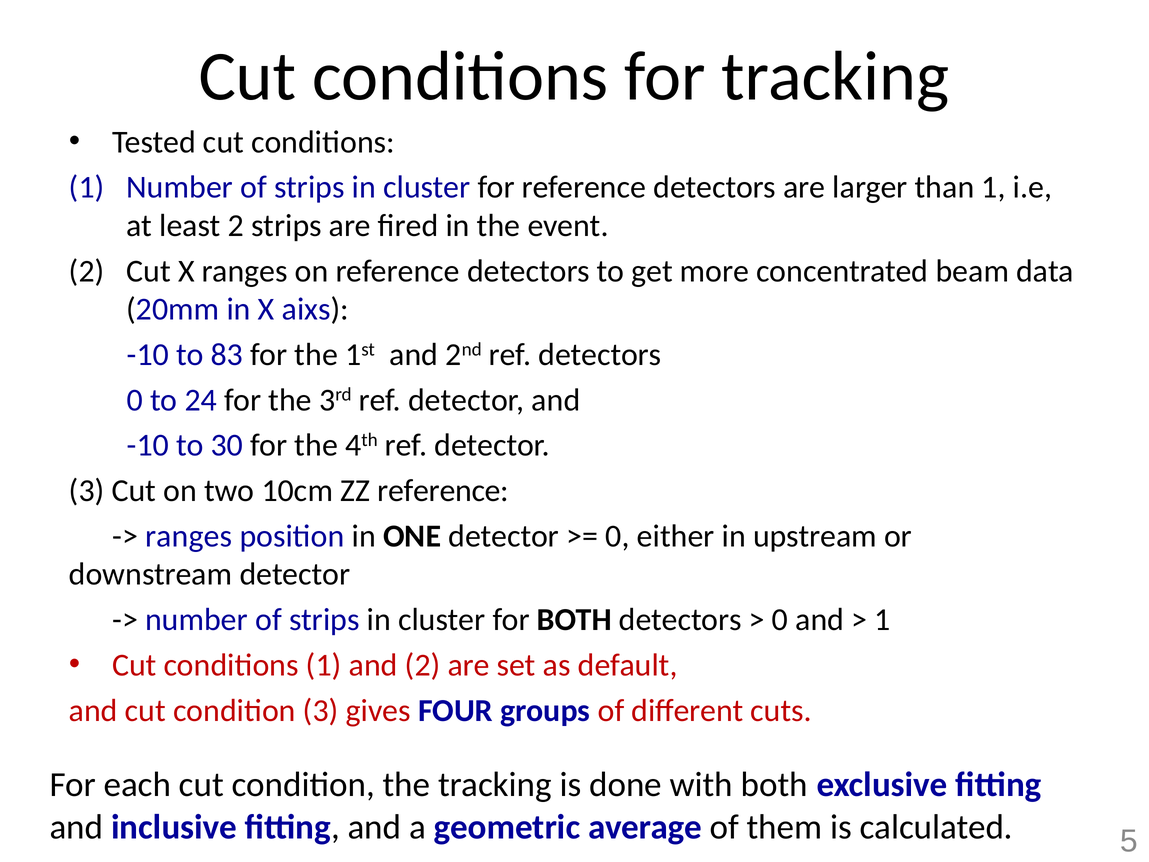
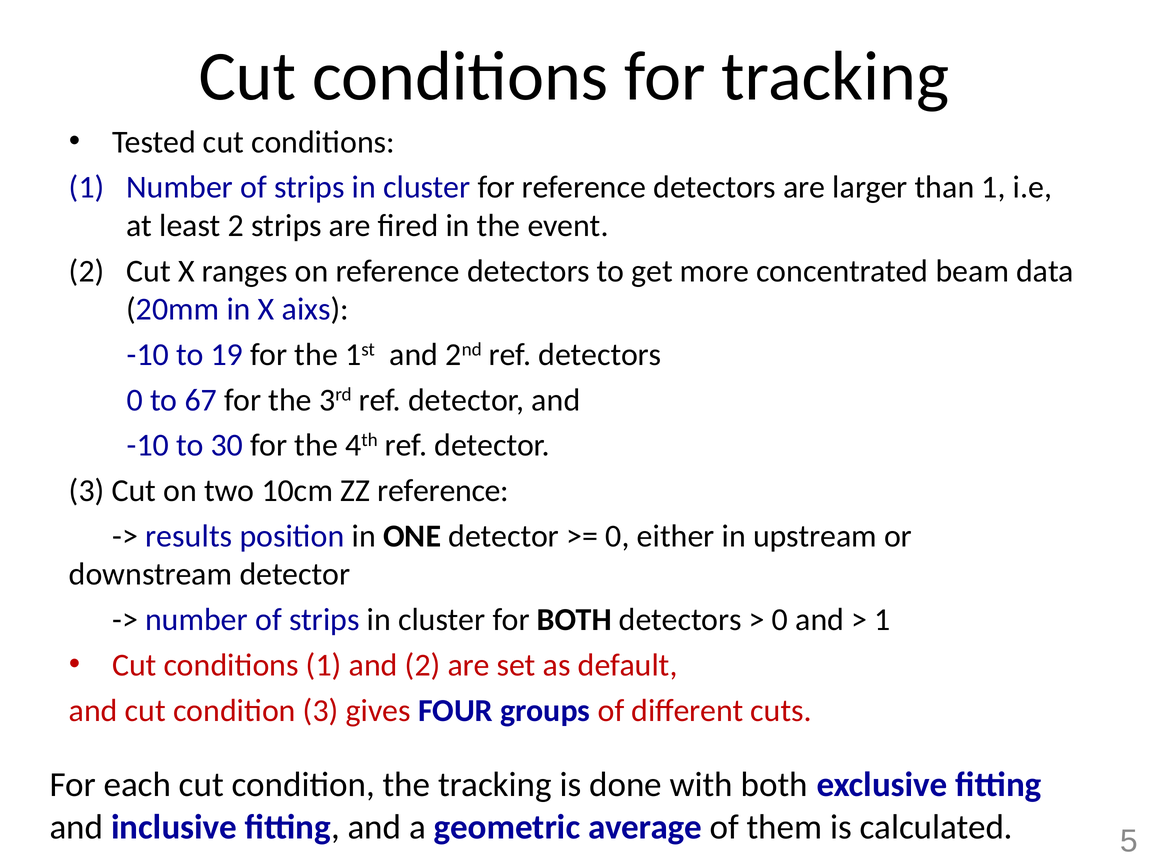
83: 83 -> 19
24: 24 -> 67
ranges at (189, 536): ranges -> results
